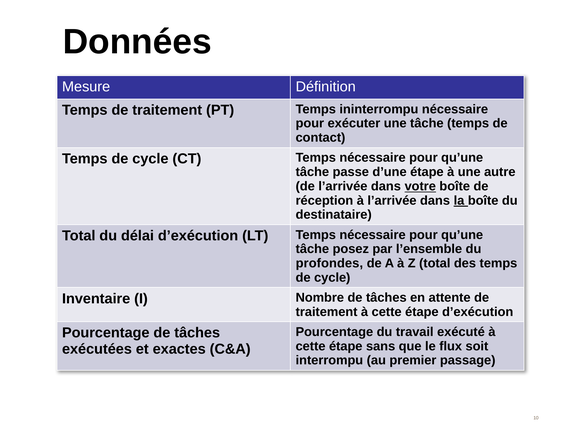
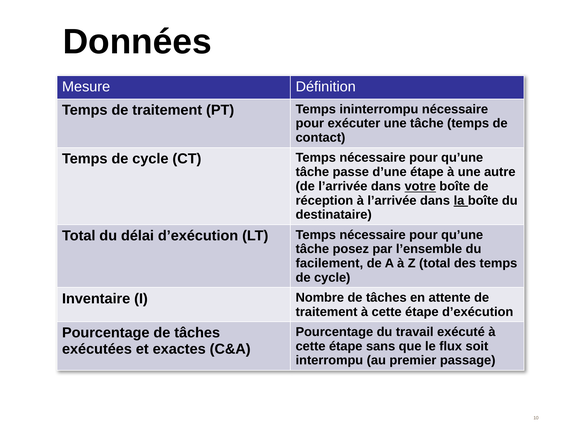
profondes: profondes -> facilement
